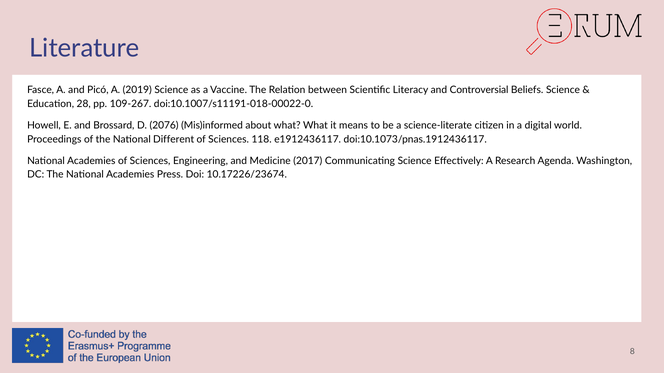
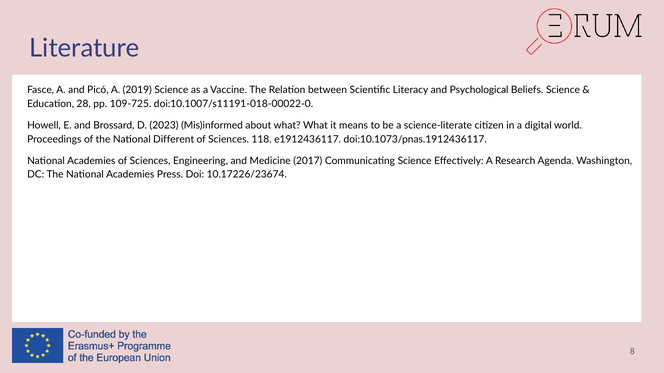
Controversial: Controversial -> Psychological
109-267: 109-267 -> 109-725
2076: 2076 -> 2023
